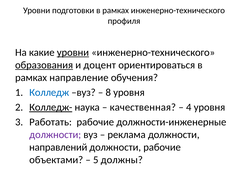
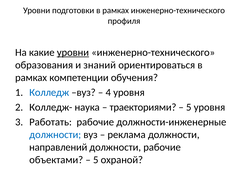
образования underline: present -> none
доцент: доцент -> знаний
направление: направление -> компетенции
8: 8 -> 4
Колледж- underline: present -> none
качественная: качественная -> траекториями
4 at (189, 107): 4 -> 5
должности at (55, 135) colour: purple -> blue
должны: должны -> охраной
